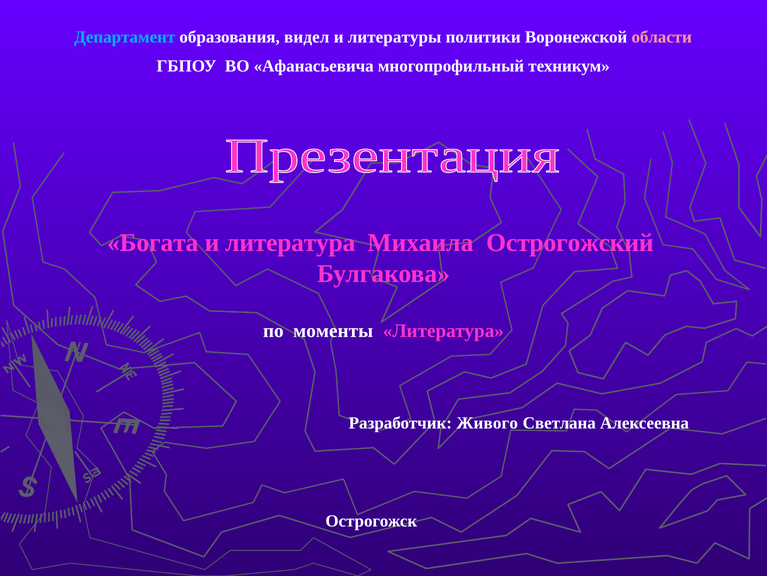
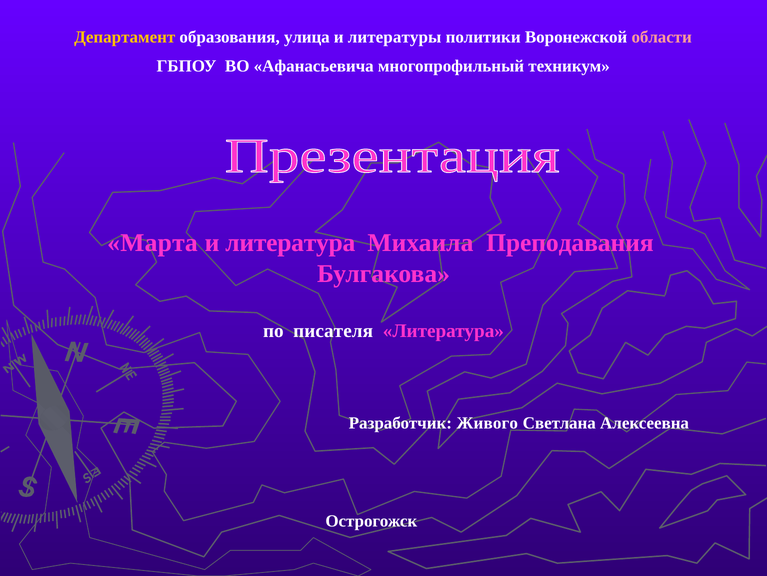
Департамент colour: light blue -> yellow
видел: видел -> улица
Богата: Богата -> Марта
Острогожский: Острогожский -> Преподавания
моменты: моменты -> писателя
